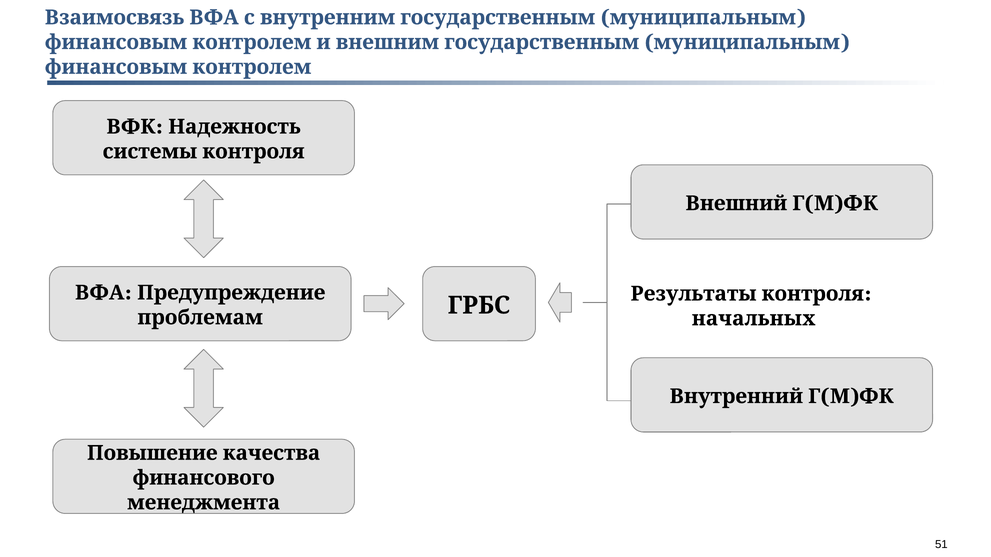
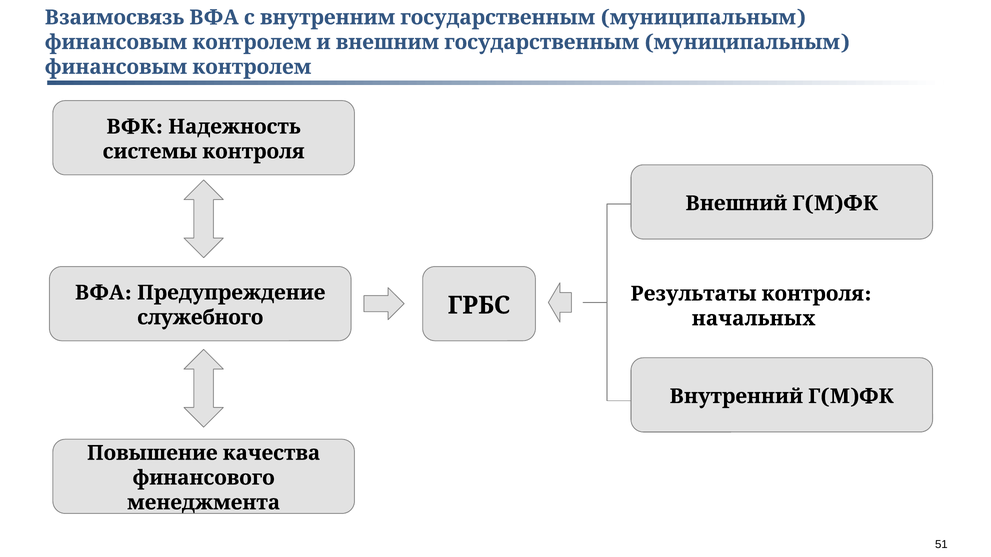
проблемам: проблемам -> служебного
